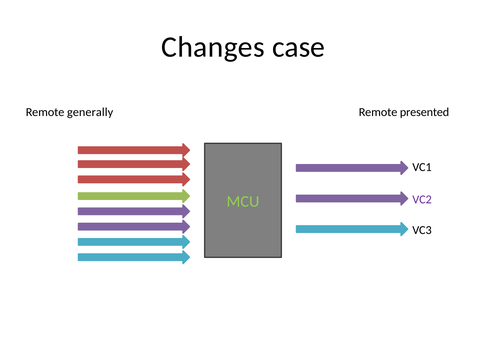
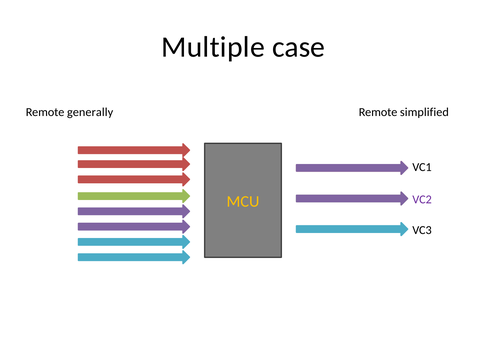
Changes: Changes -> Multiple
presented: presented -> simplified
MCU colour: light green -> yellow
